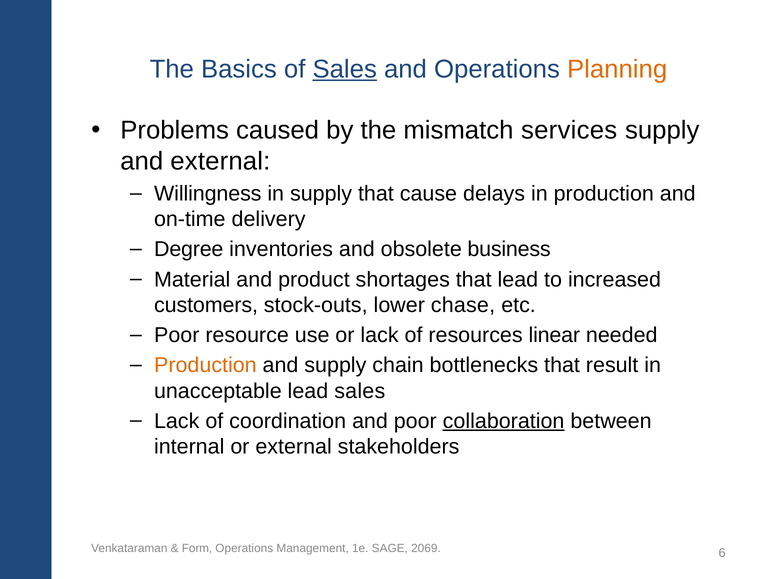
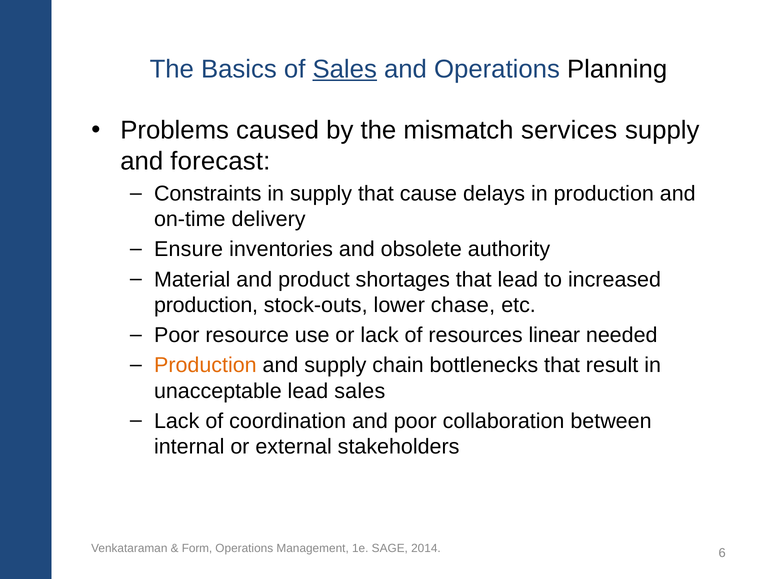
Planning colour: orange -> black
and external: external -> forecast
Willingness: Willingness -> Constraints
Degree: Degree -> Ensure
business: business -> authority
customers at (206, 305): customers -> production
collaboration underline: present -> none
2069: 2069 -> 2014
